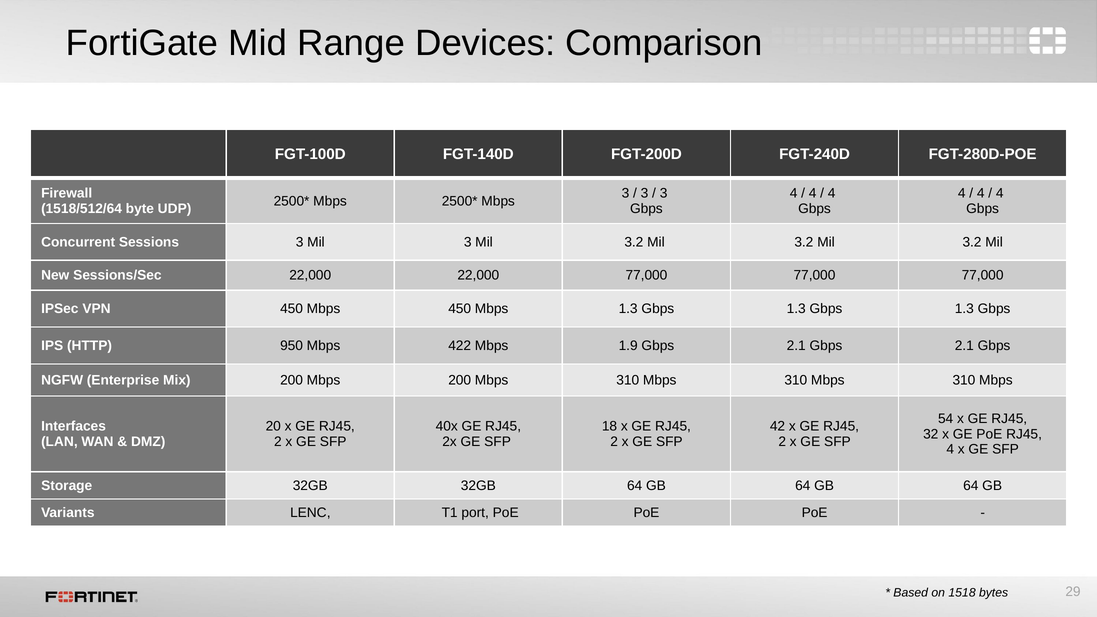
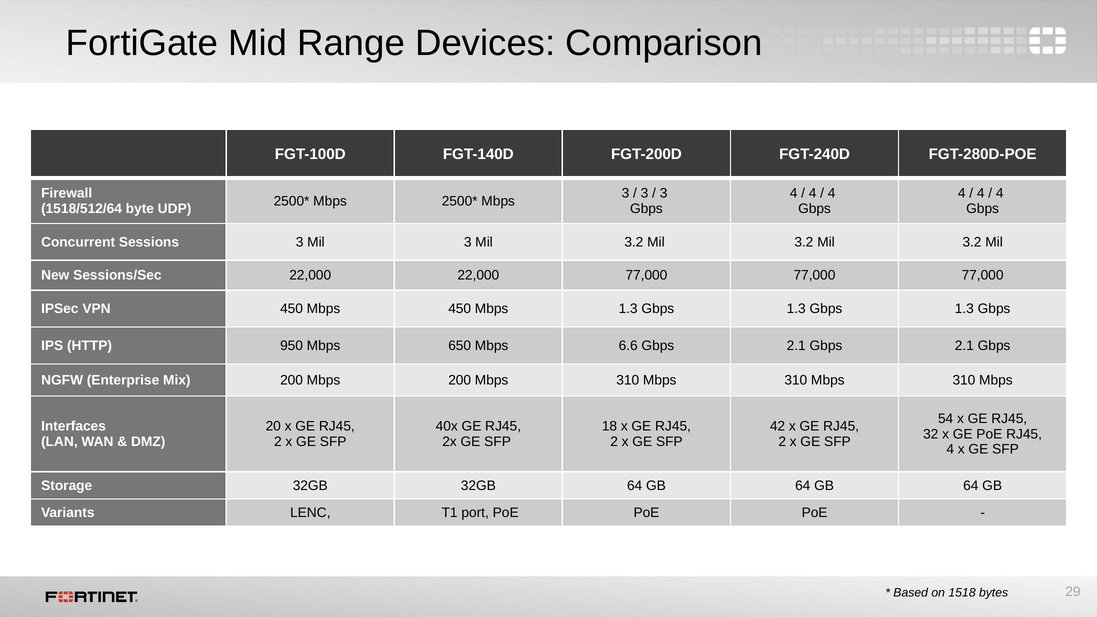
422: 422 -> 650
1.9: 1.9 -> 6.6
